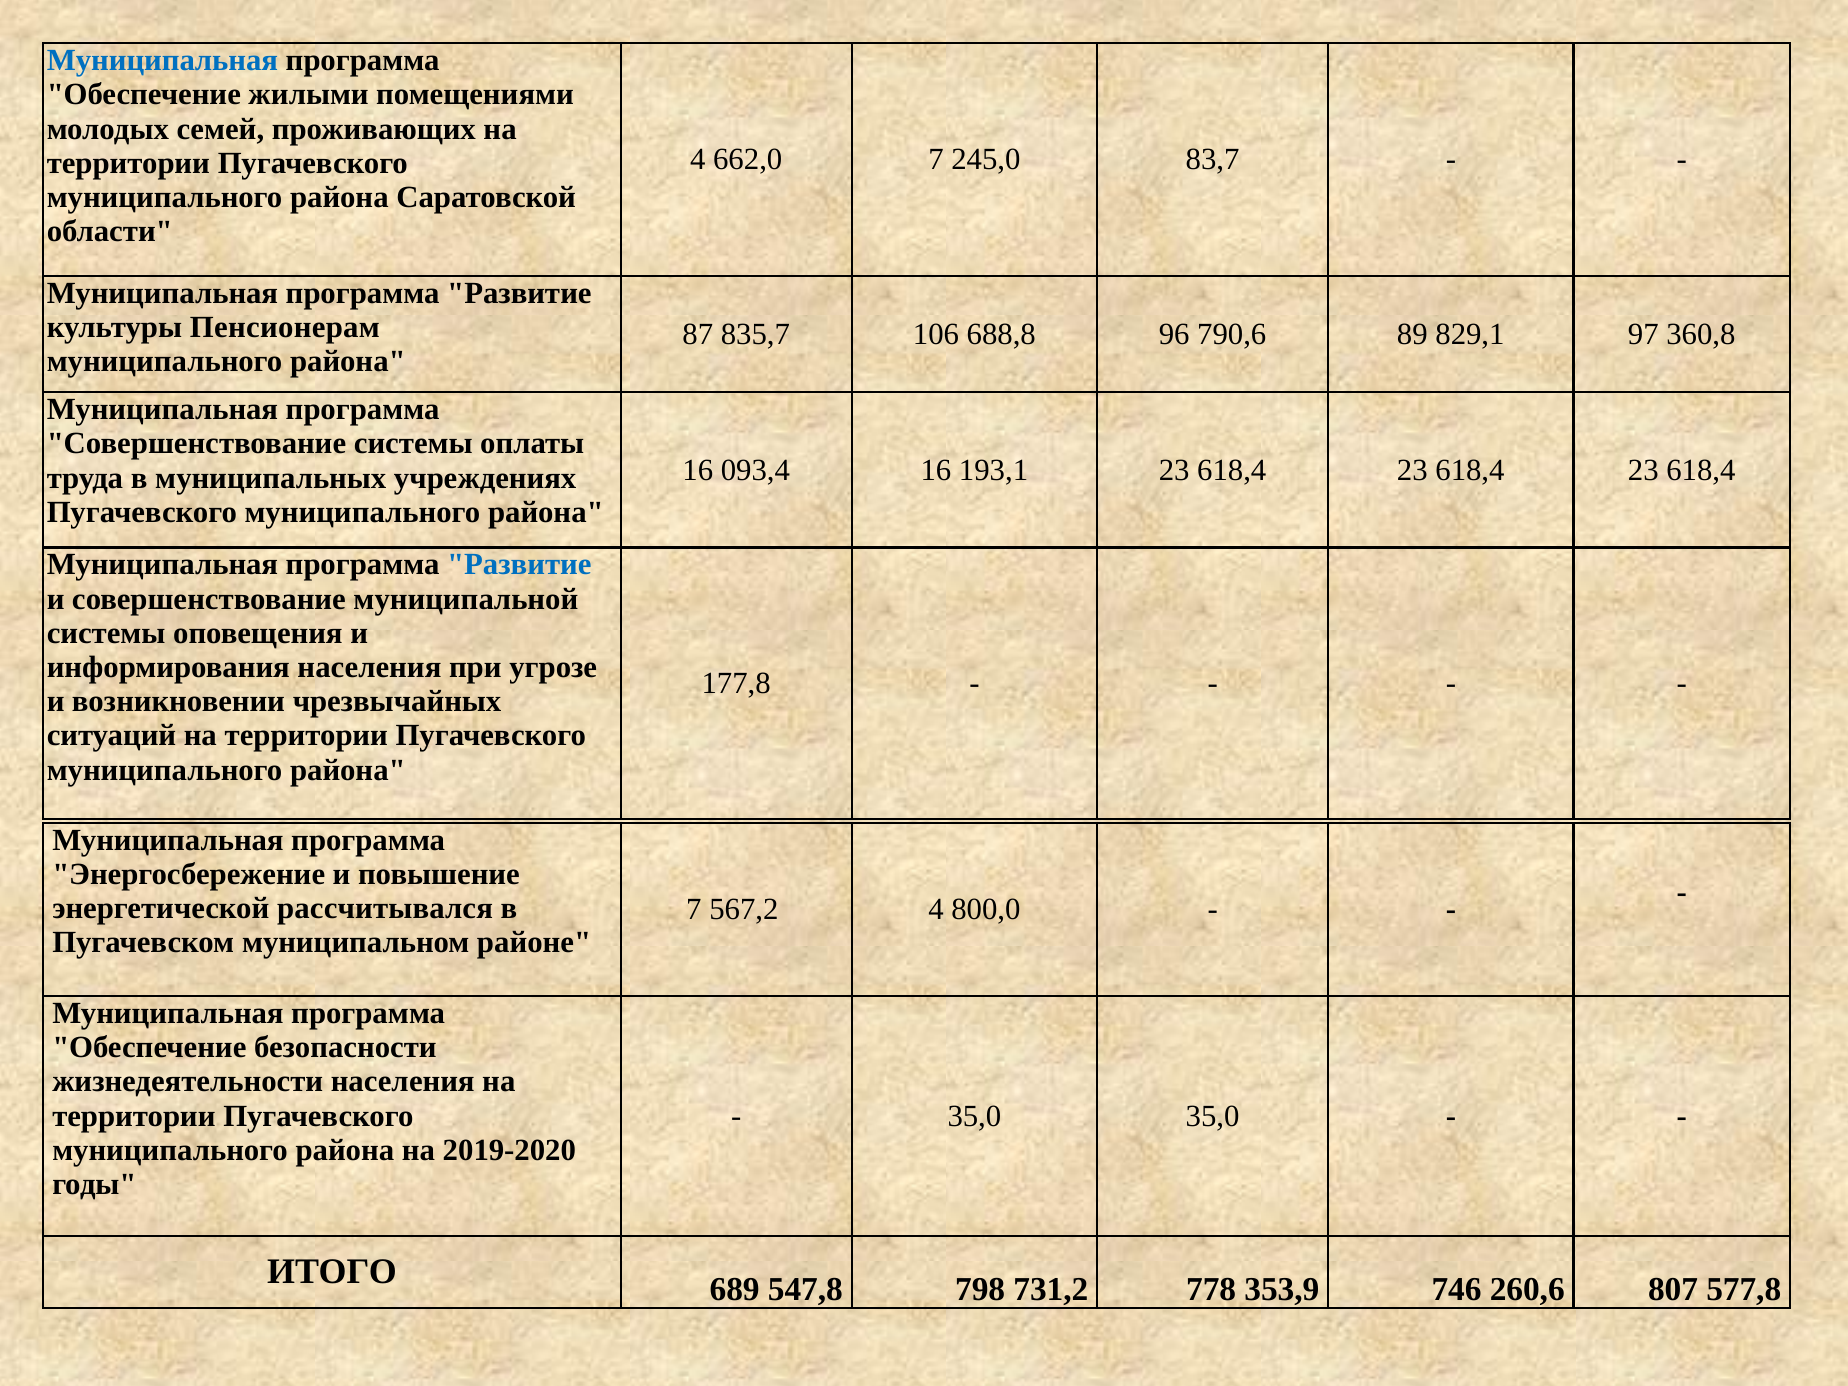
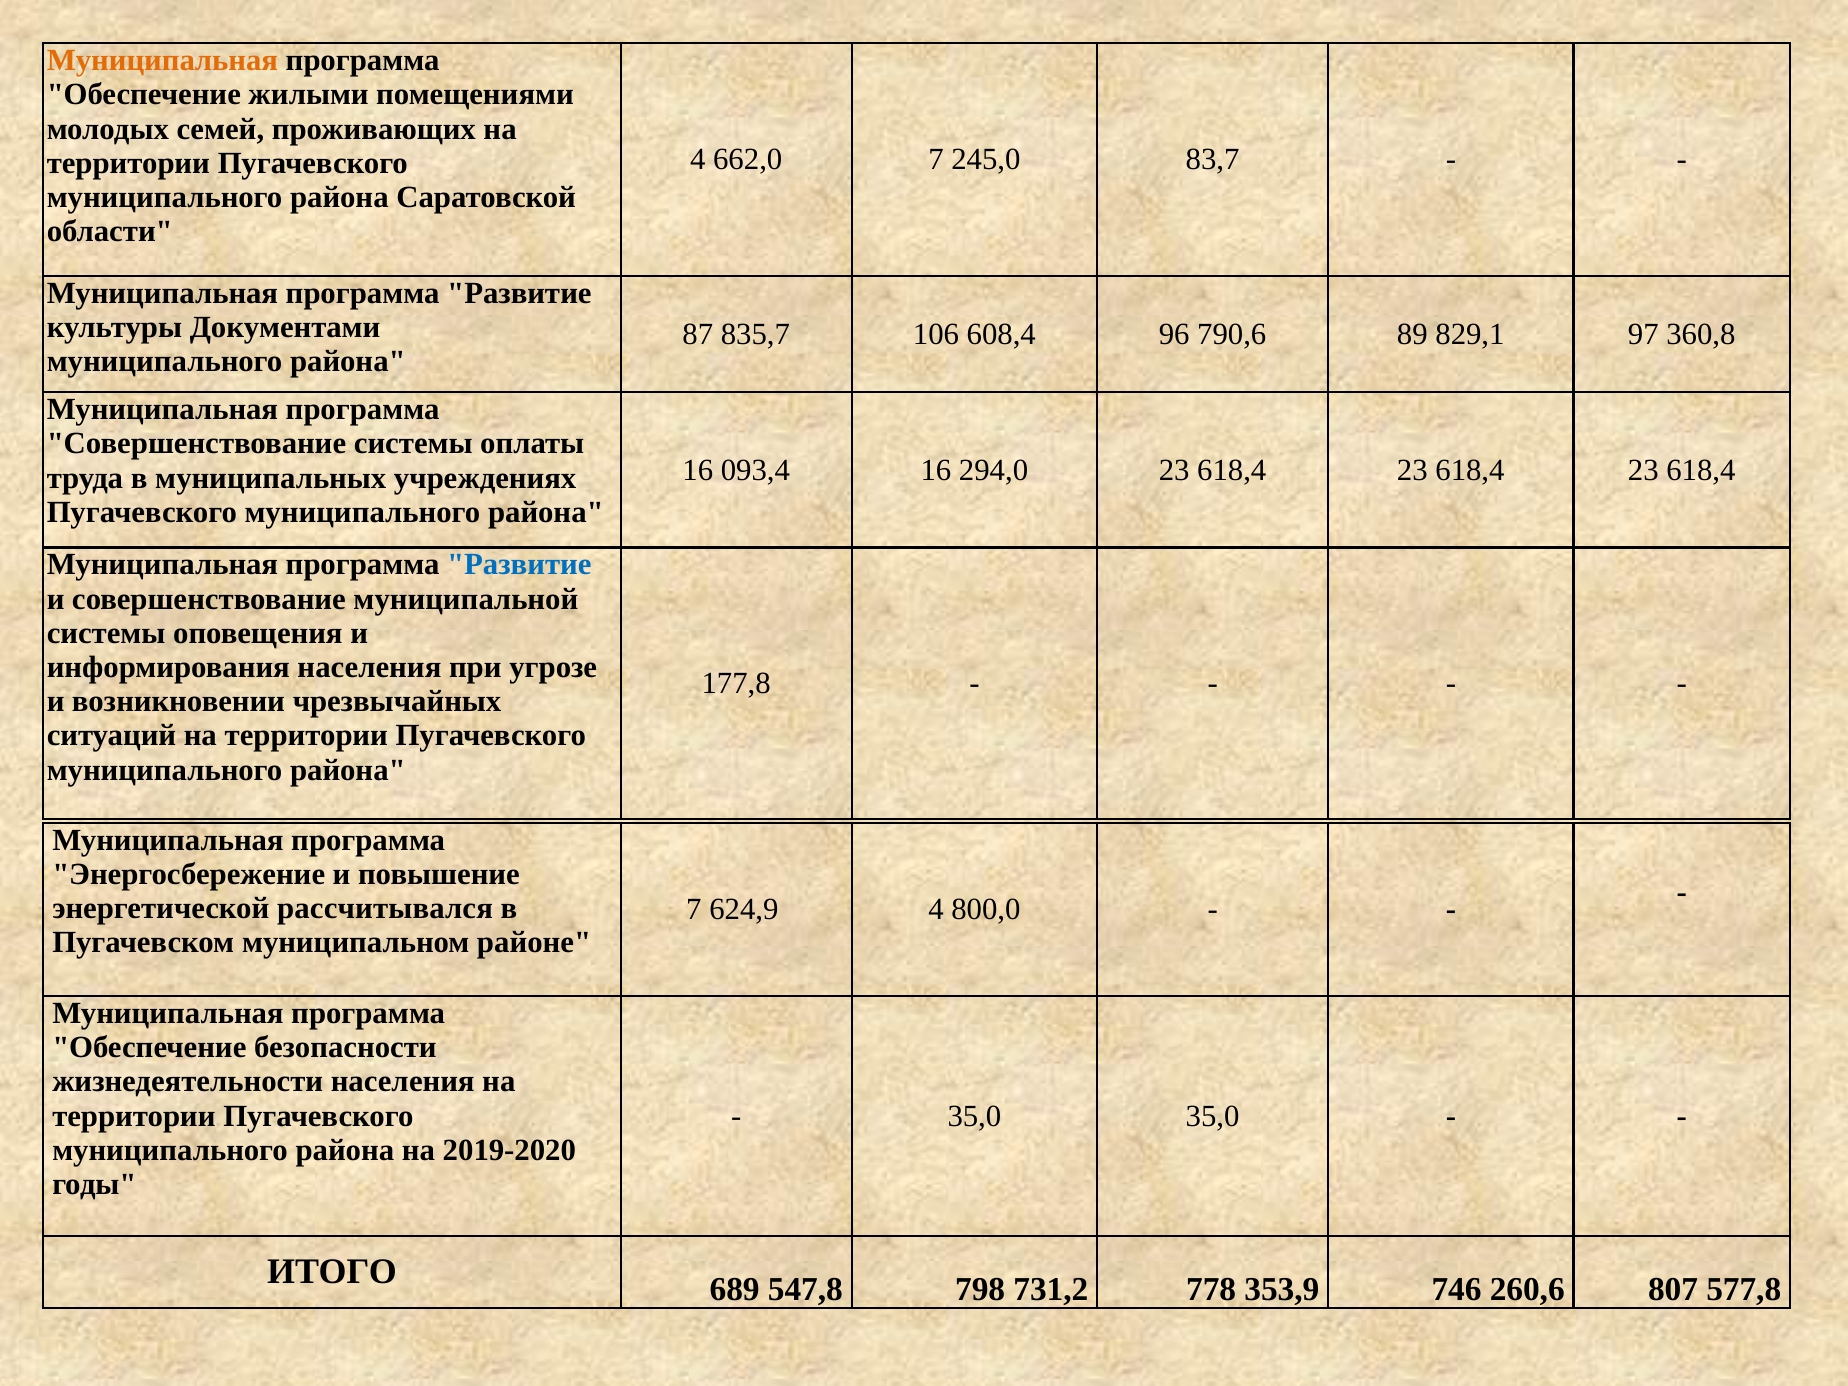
Муниципальная at (162, 61) colour: blue -> orange
Пенсионерам: Пенсионерам -> Документами
688,8: 688,8 -> 608,4
193,1: 193,1 -> 294,0
567,2: 567,2 -> 624,9
